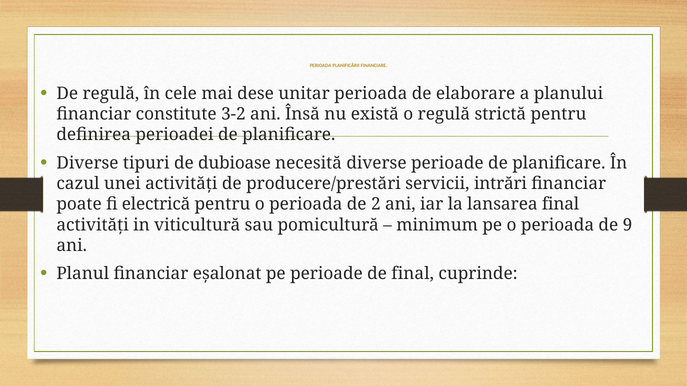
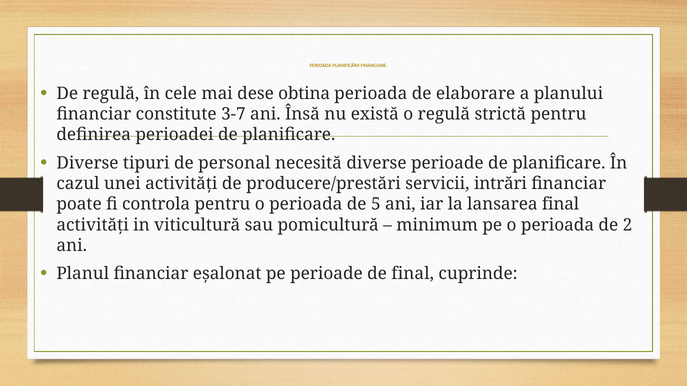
unitar: unitar -> obtina
3-2: 3-2 -> 3-7
dubioase: dubioase -> personal
electrică: electrică -> controla
2: 2 -> 5
9: 9 -> 2
